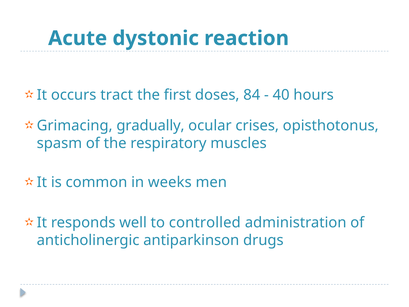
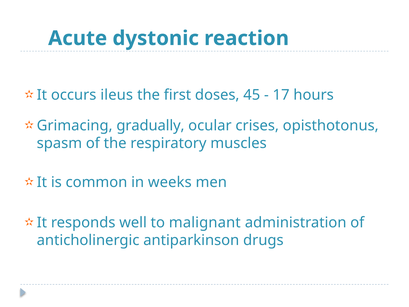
tract: tract -> ileus
84: 84 -> 45
40: 40 -> 17
controlled: controlled -> malignant
